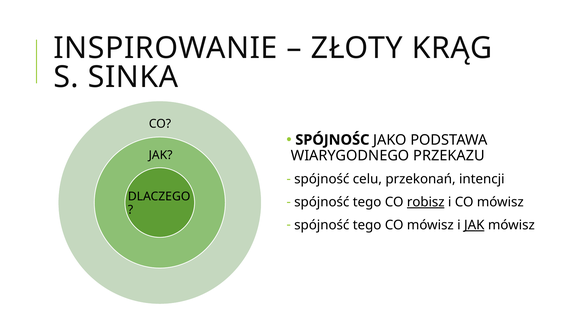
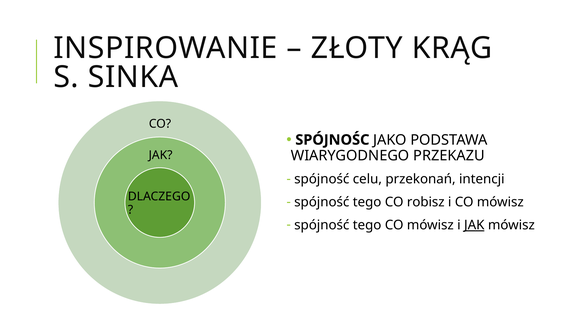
robisz underline: present -> none
